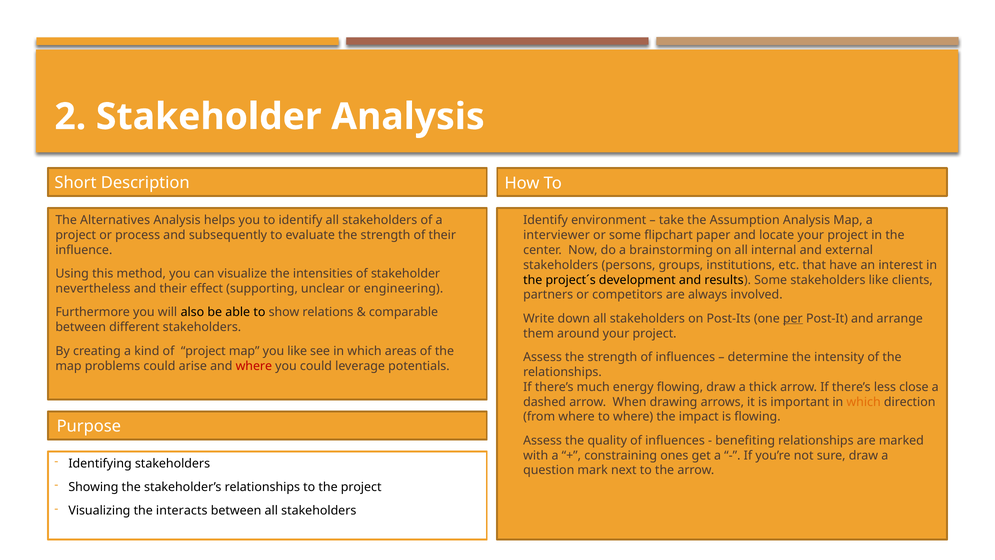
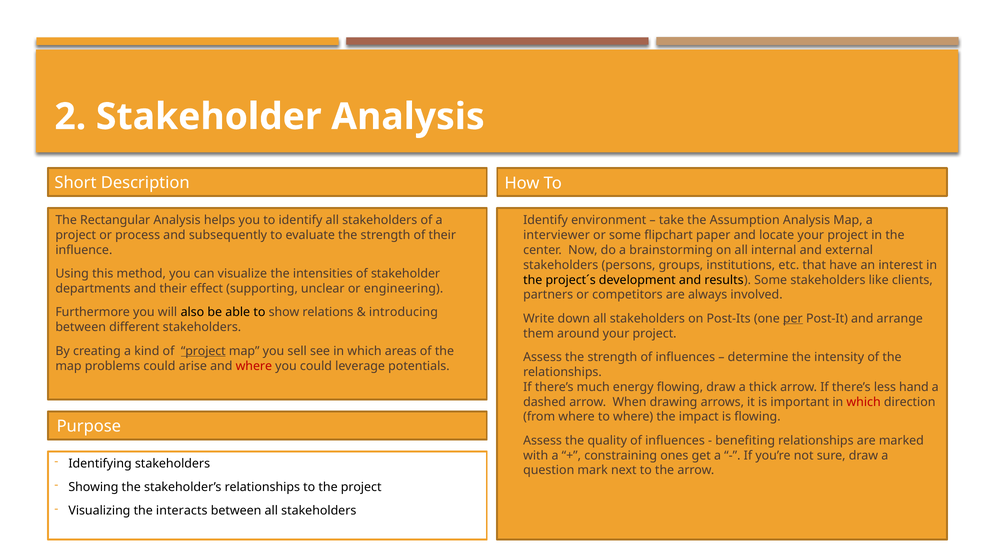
Alternatives: Alternatives -> Rectangular
nevertheless: nevertheless -> departments
comparable: comparable -> introducing
project at (203, 351) underline: none -> present
you like: like -> sell
close: close -> hand
which at (864, 402) colour: orange -> red
